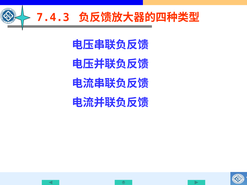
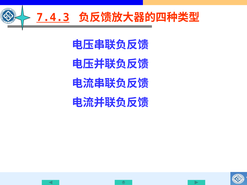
7.4.3 underline: none -> present
